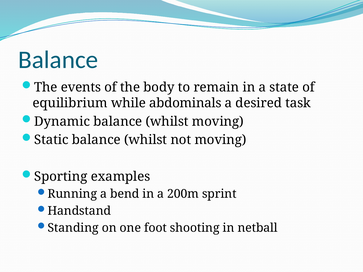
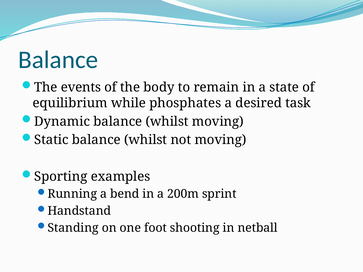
abdominals: abdominals -> phosphates
